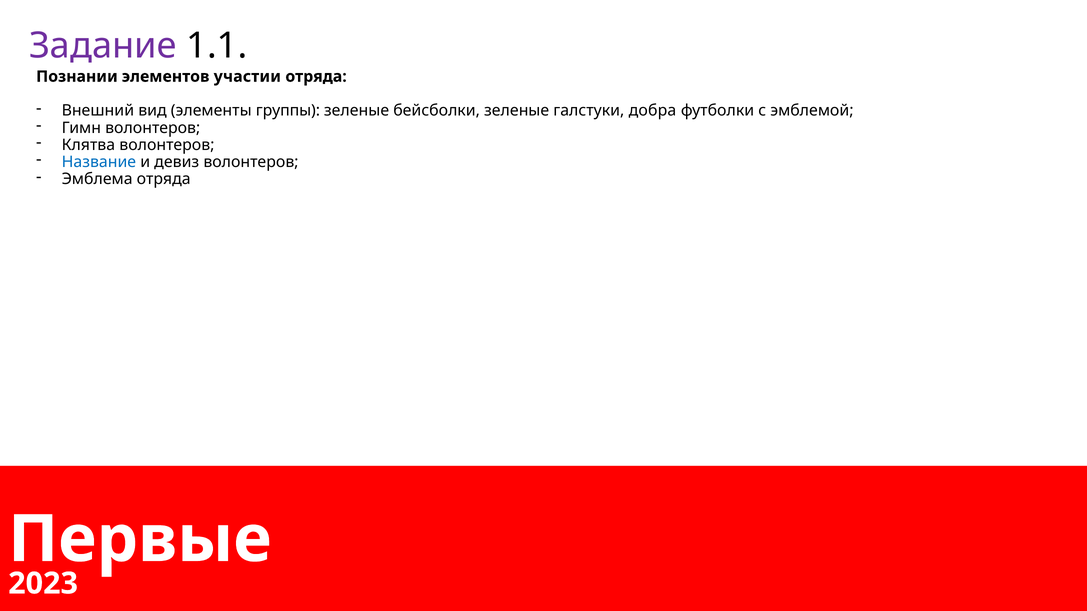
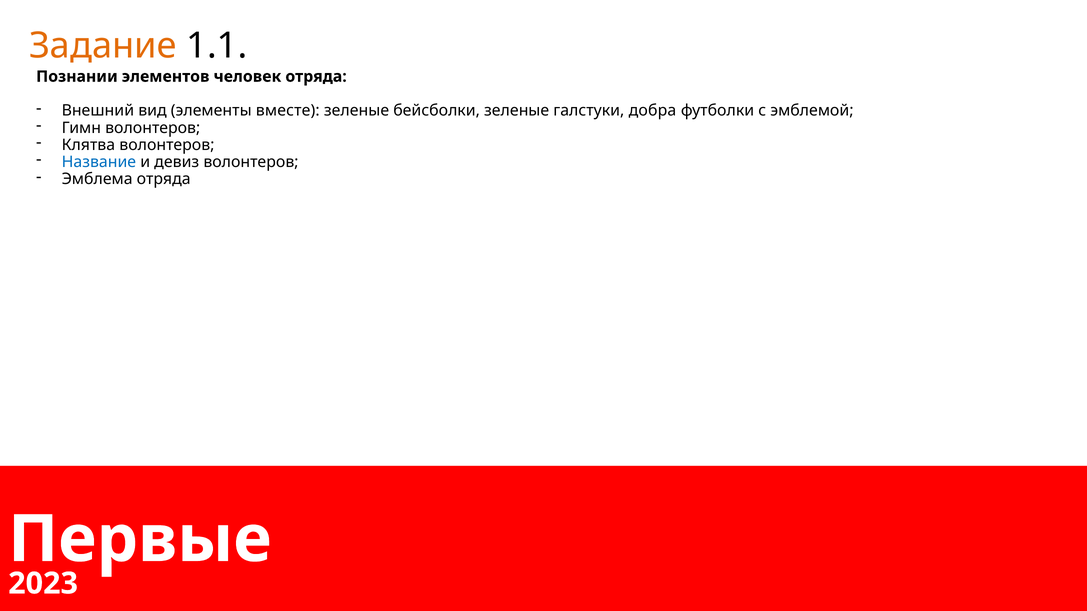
Задание colour: purple -> orange
участии: участии -> человек
группы: группы -> вместе
